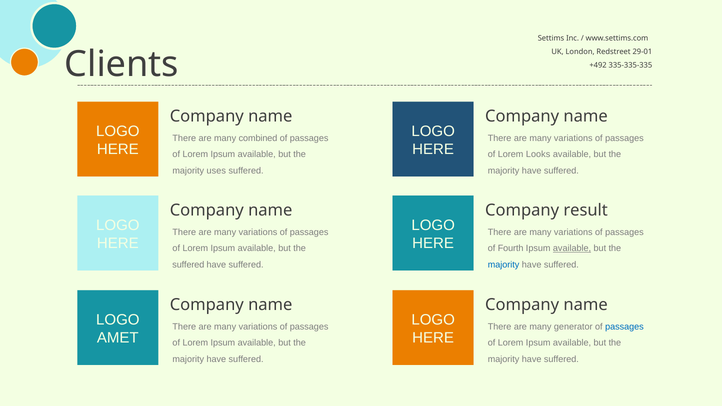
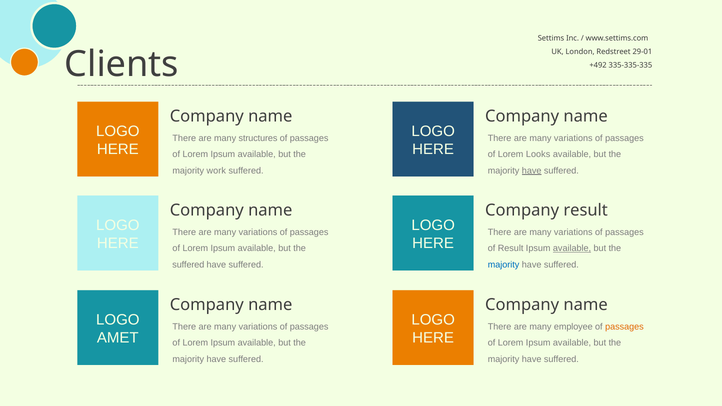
combined: combined -> structures
uses: uses -> work
have at (532, 171) underline: none -> present
of Fourth: Fourth -> Result
generator: generator -> employee
passages at (624, 327) colour: blue -> orange
